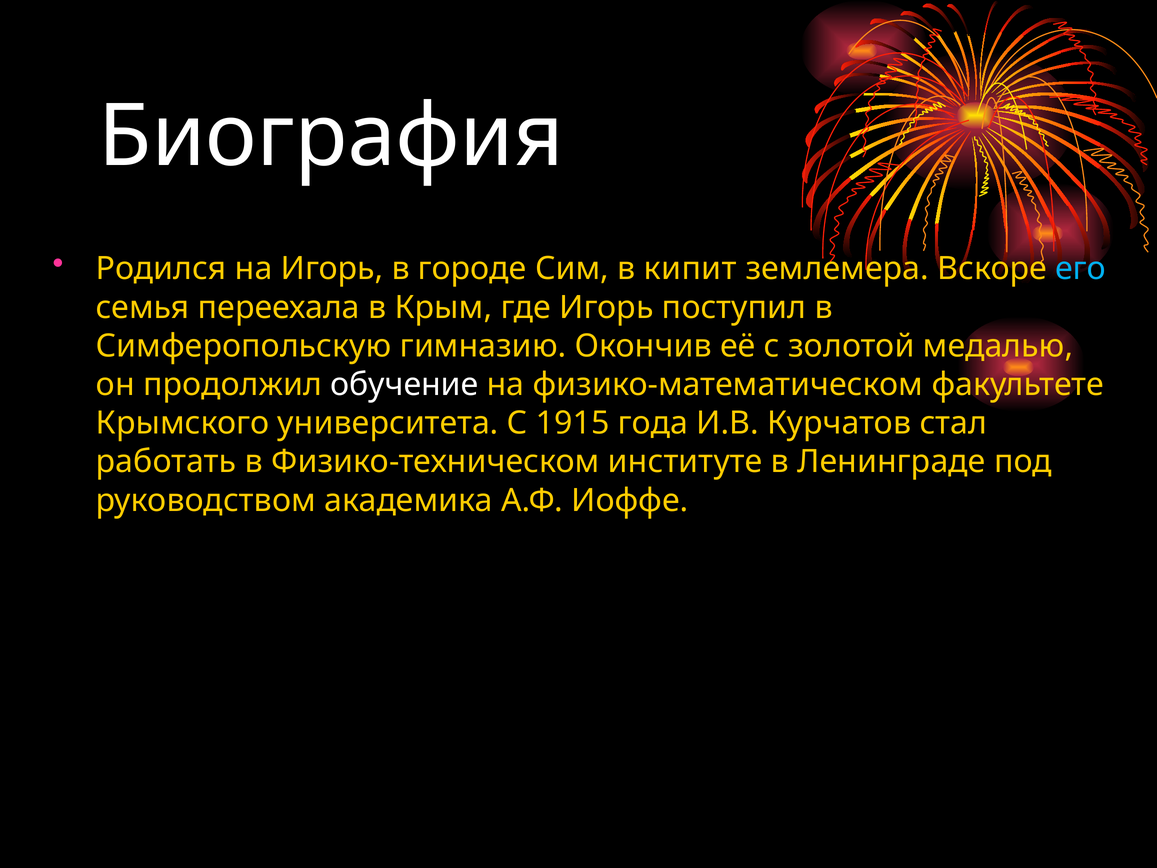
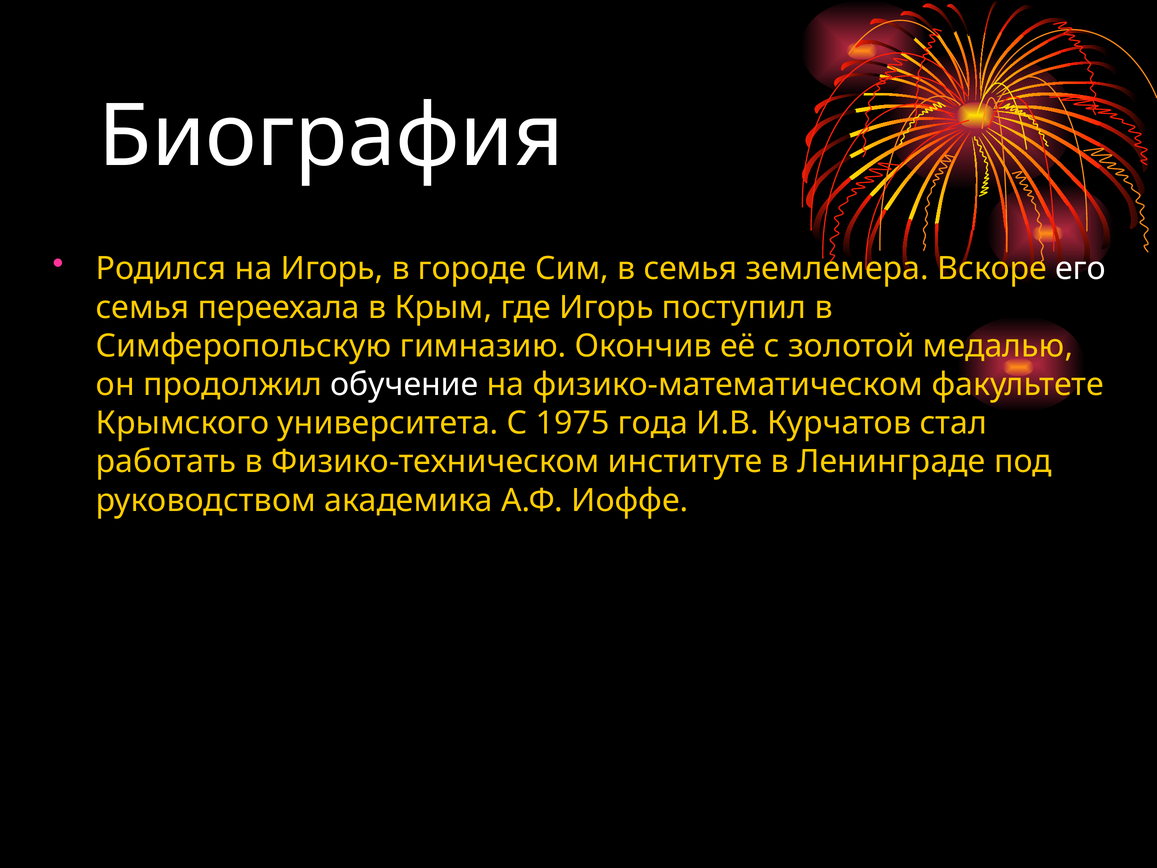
в кипит: кипит -> семья
его colour: light blue -> white
1915: 1915 -> 1975
